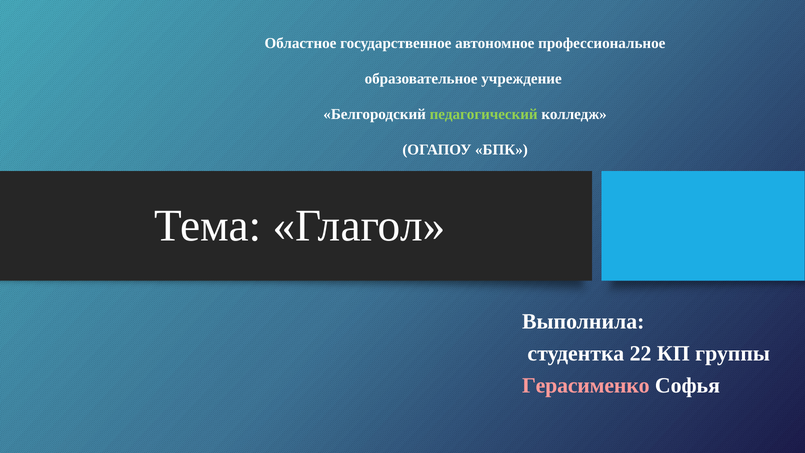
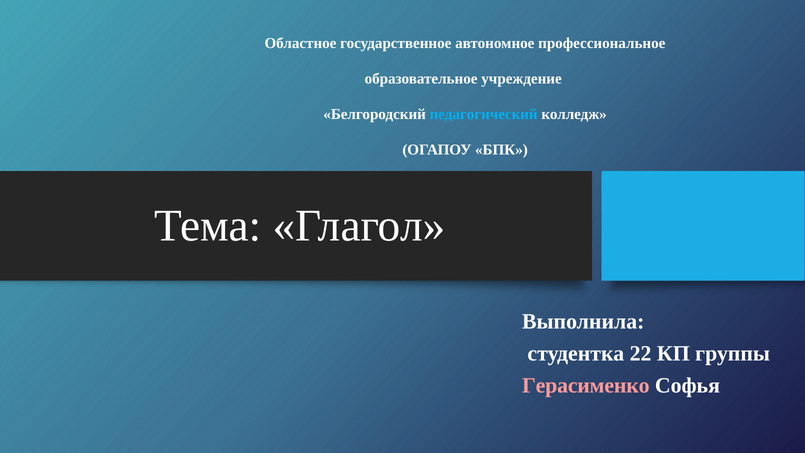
педагогический colour: light green -> light blue
